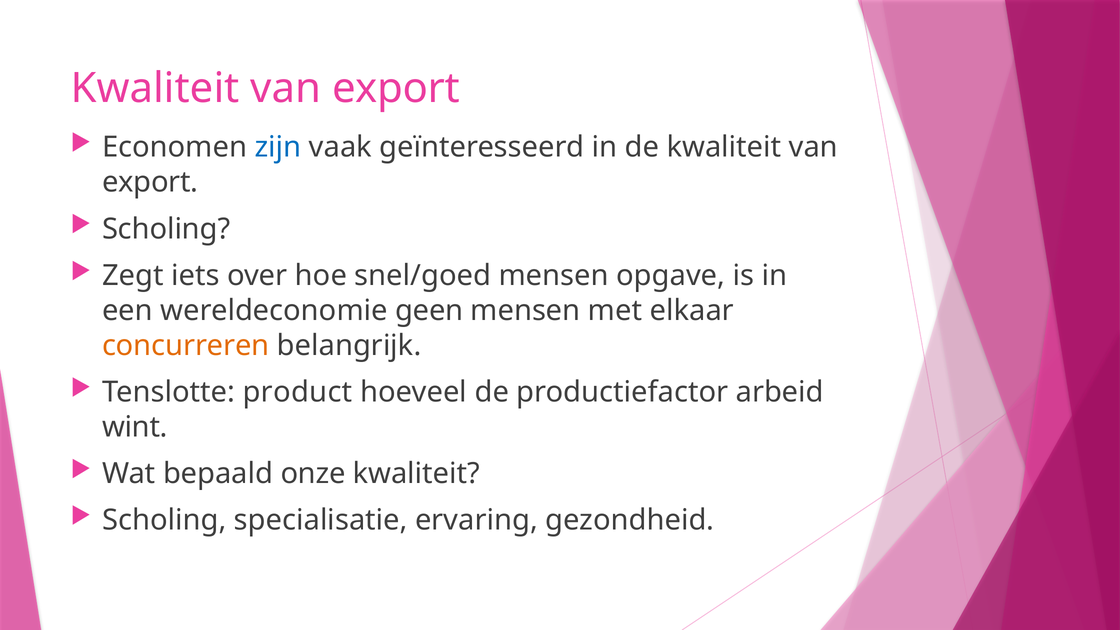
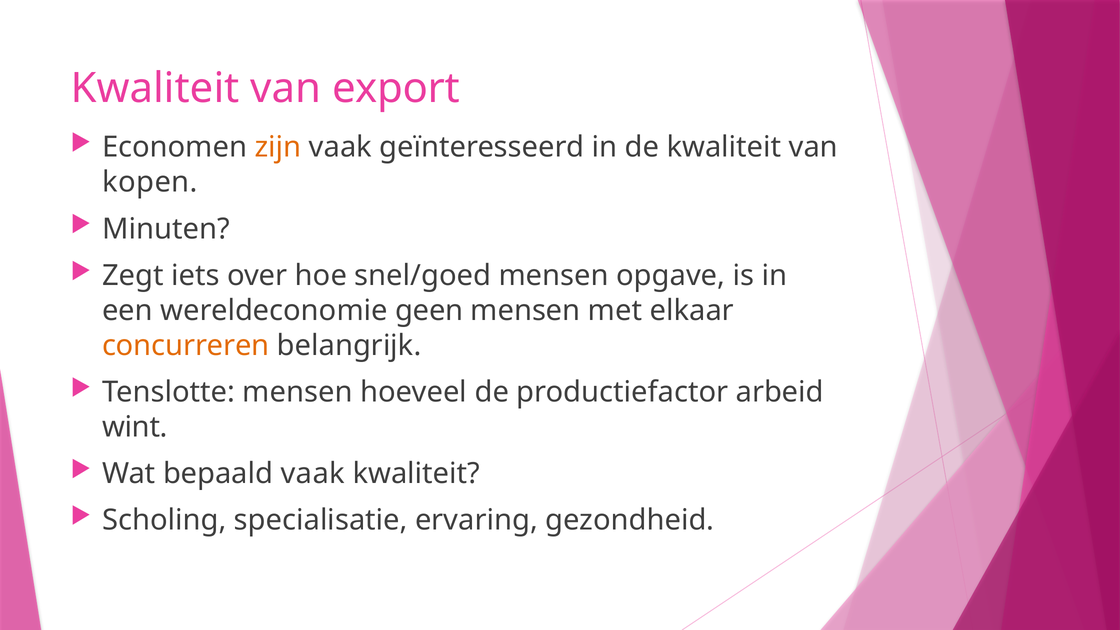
zijn colour: blue -> orange
export at (150, 182): export -> kopen
Scholing at (166, 229): Scholing -> Minuten
Tenslotte product: product -> mensen
bepaald onze: onze -> vaak
